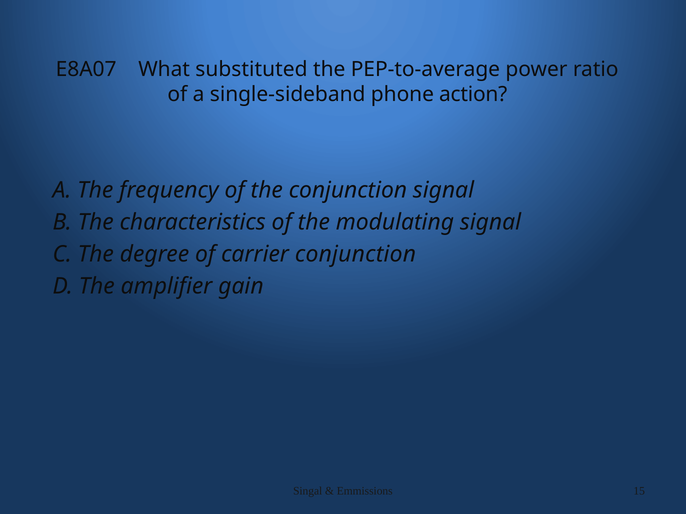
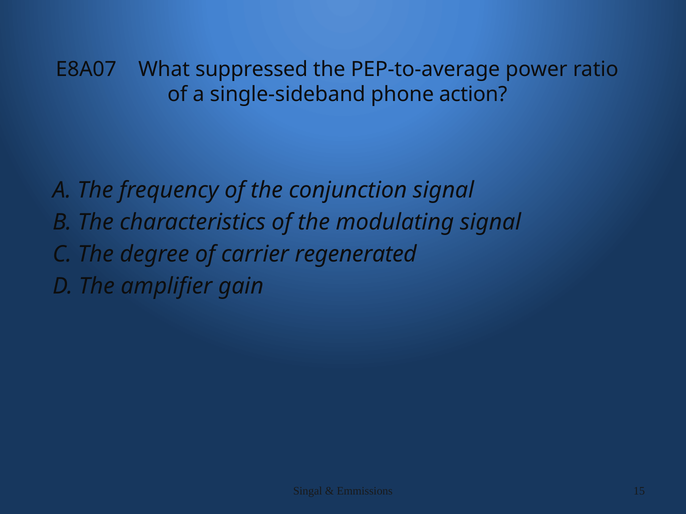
substituted: substituted -> suppressed
carrier conjunction: conjunction -> regenerated
